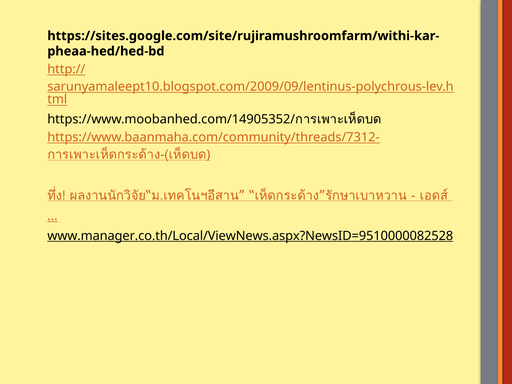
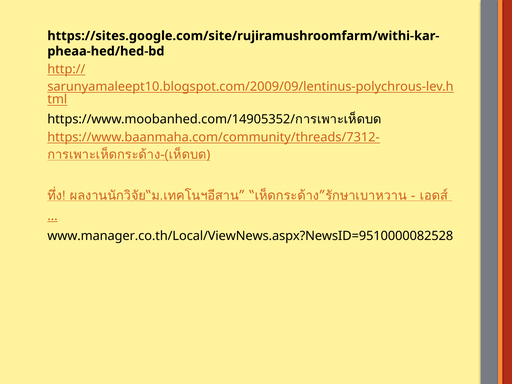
www.manager.co.th/Local/ViewNews.aspx?NewsID=9510000082528 underline: present -> none
